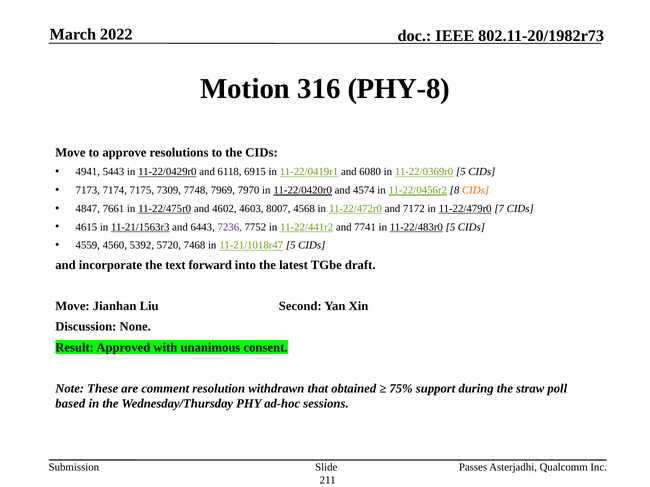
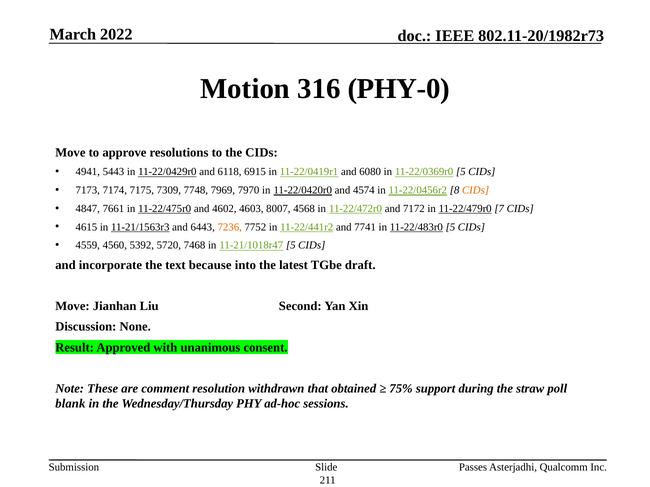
PHY-8: PHY-8 -> PHY-0
7236 colour: purple -> orange
forward: forward -> because
based: based -> blank
